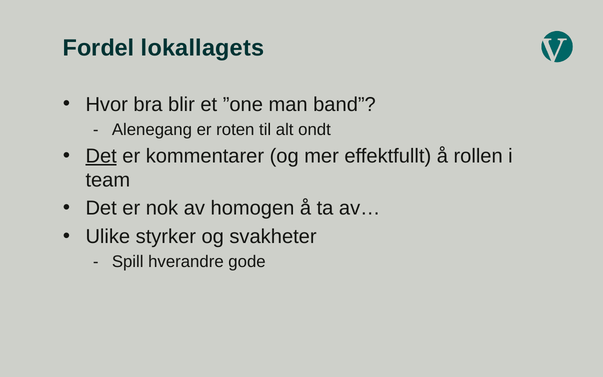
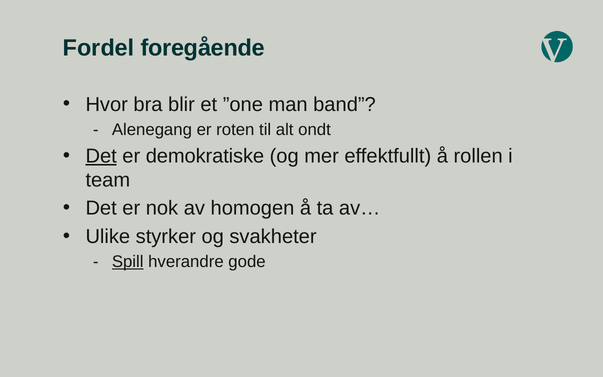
lokallagets: lokallagets -> foregående
kommentarer: kommentarer -> demokratiske
Spill underline: none -> present
